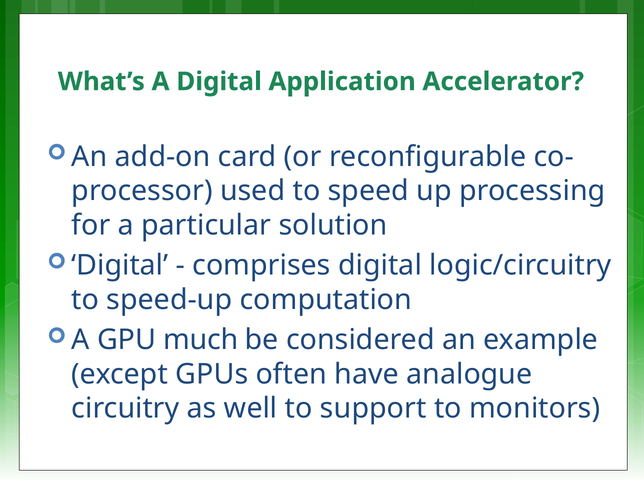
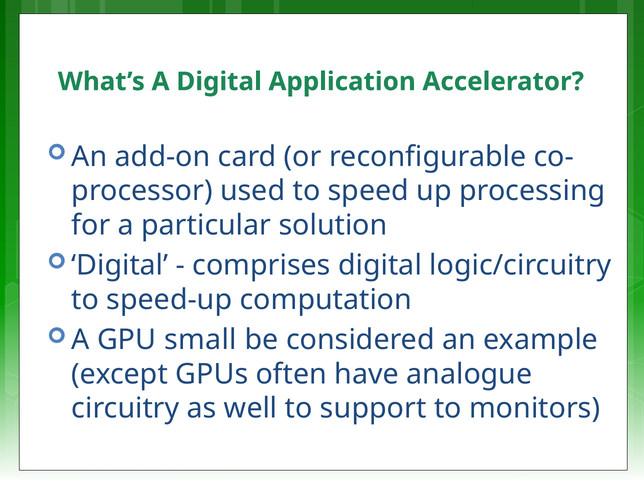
much: much -> small
